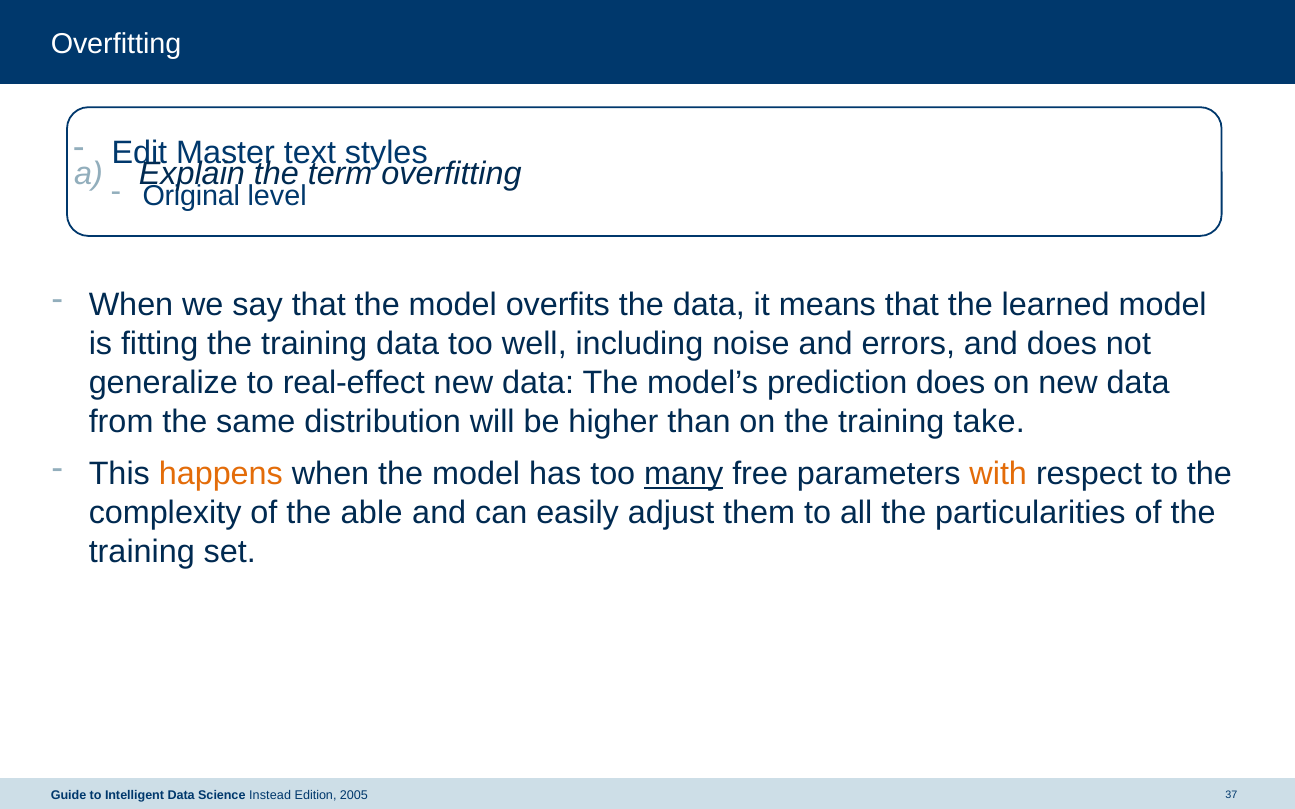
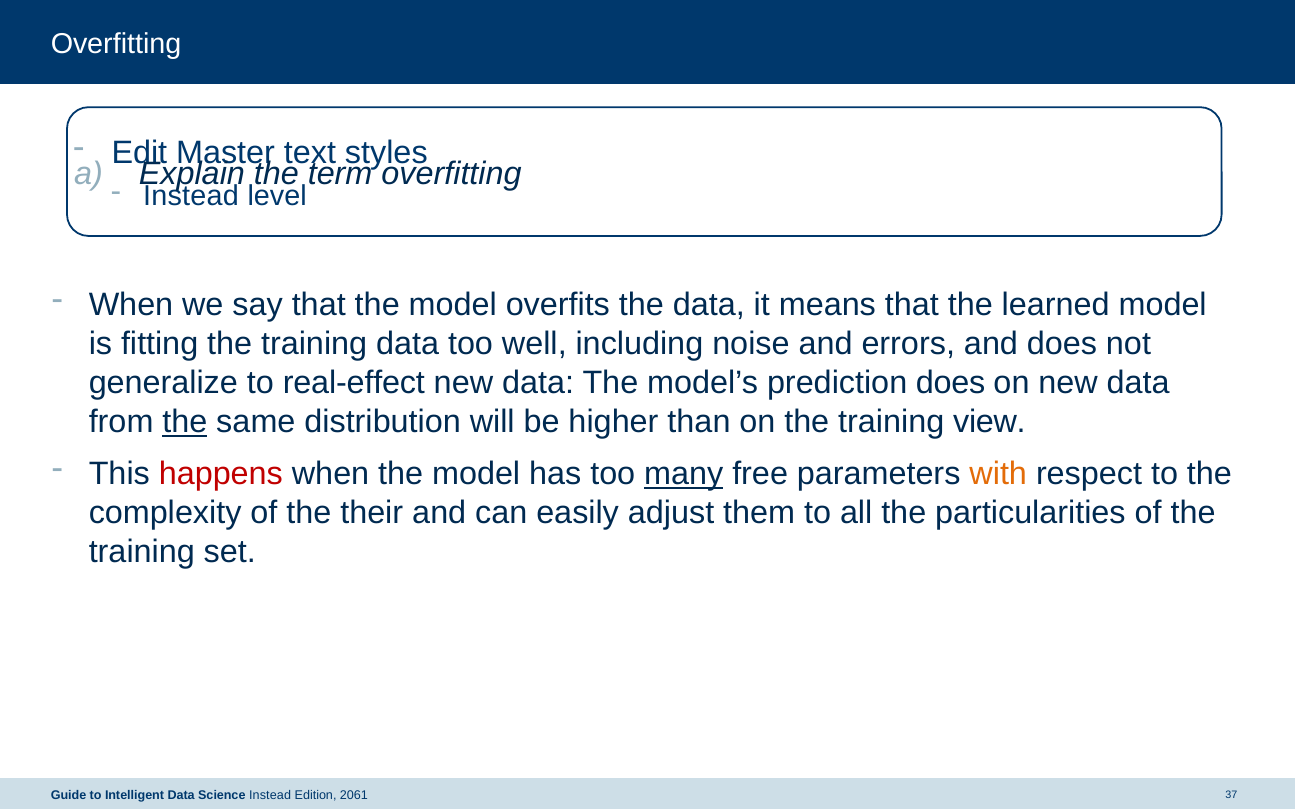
Original at (191, 196): Original -> Instead
the at (185, 422) underline: none -> present
take: take -> view
happens colour: orange -> red
able: able -> their
2005: 2005 -> 2061
